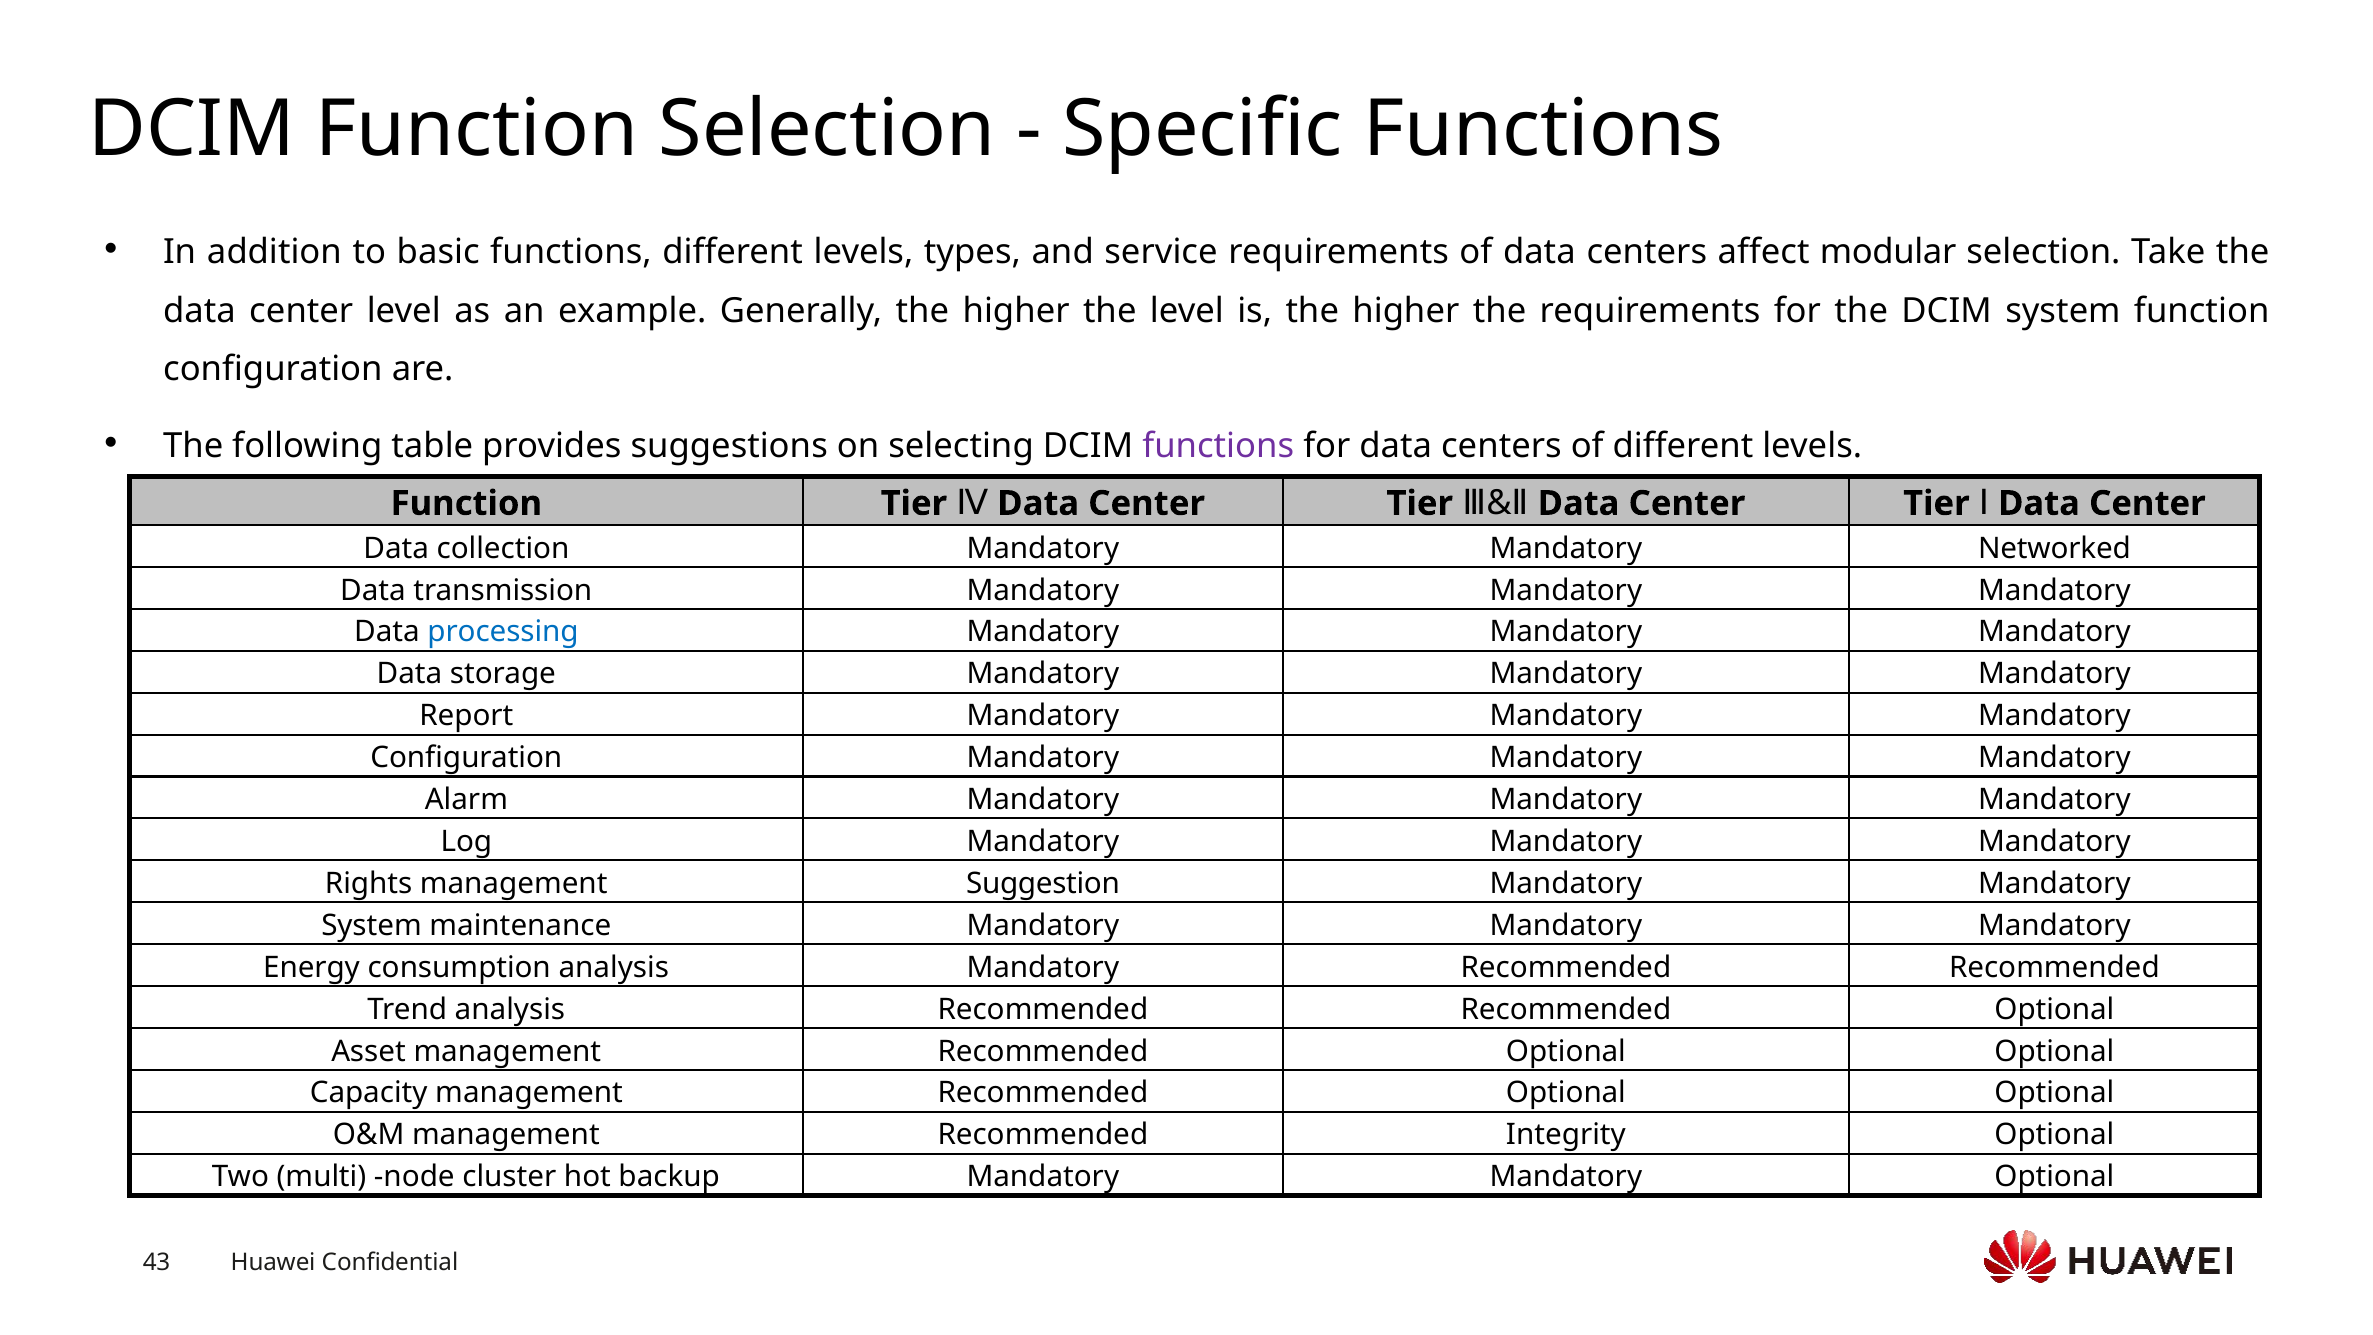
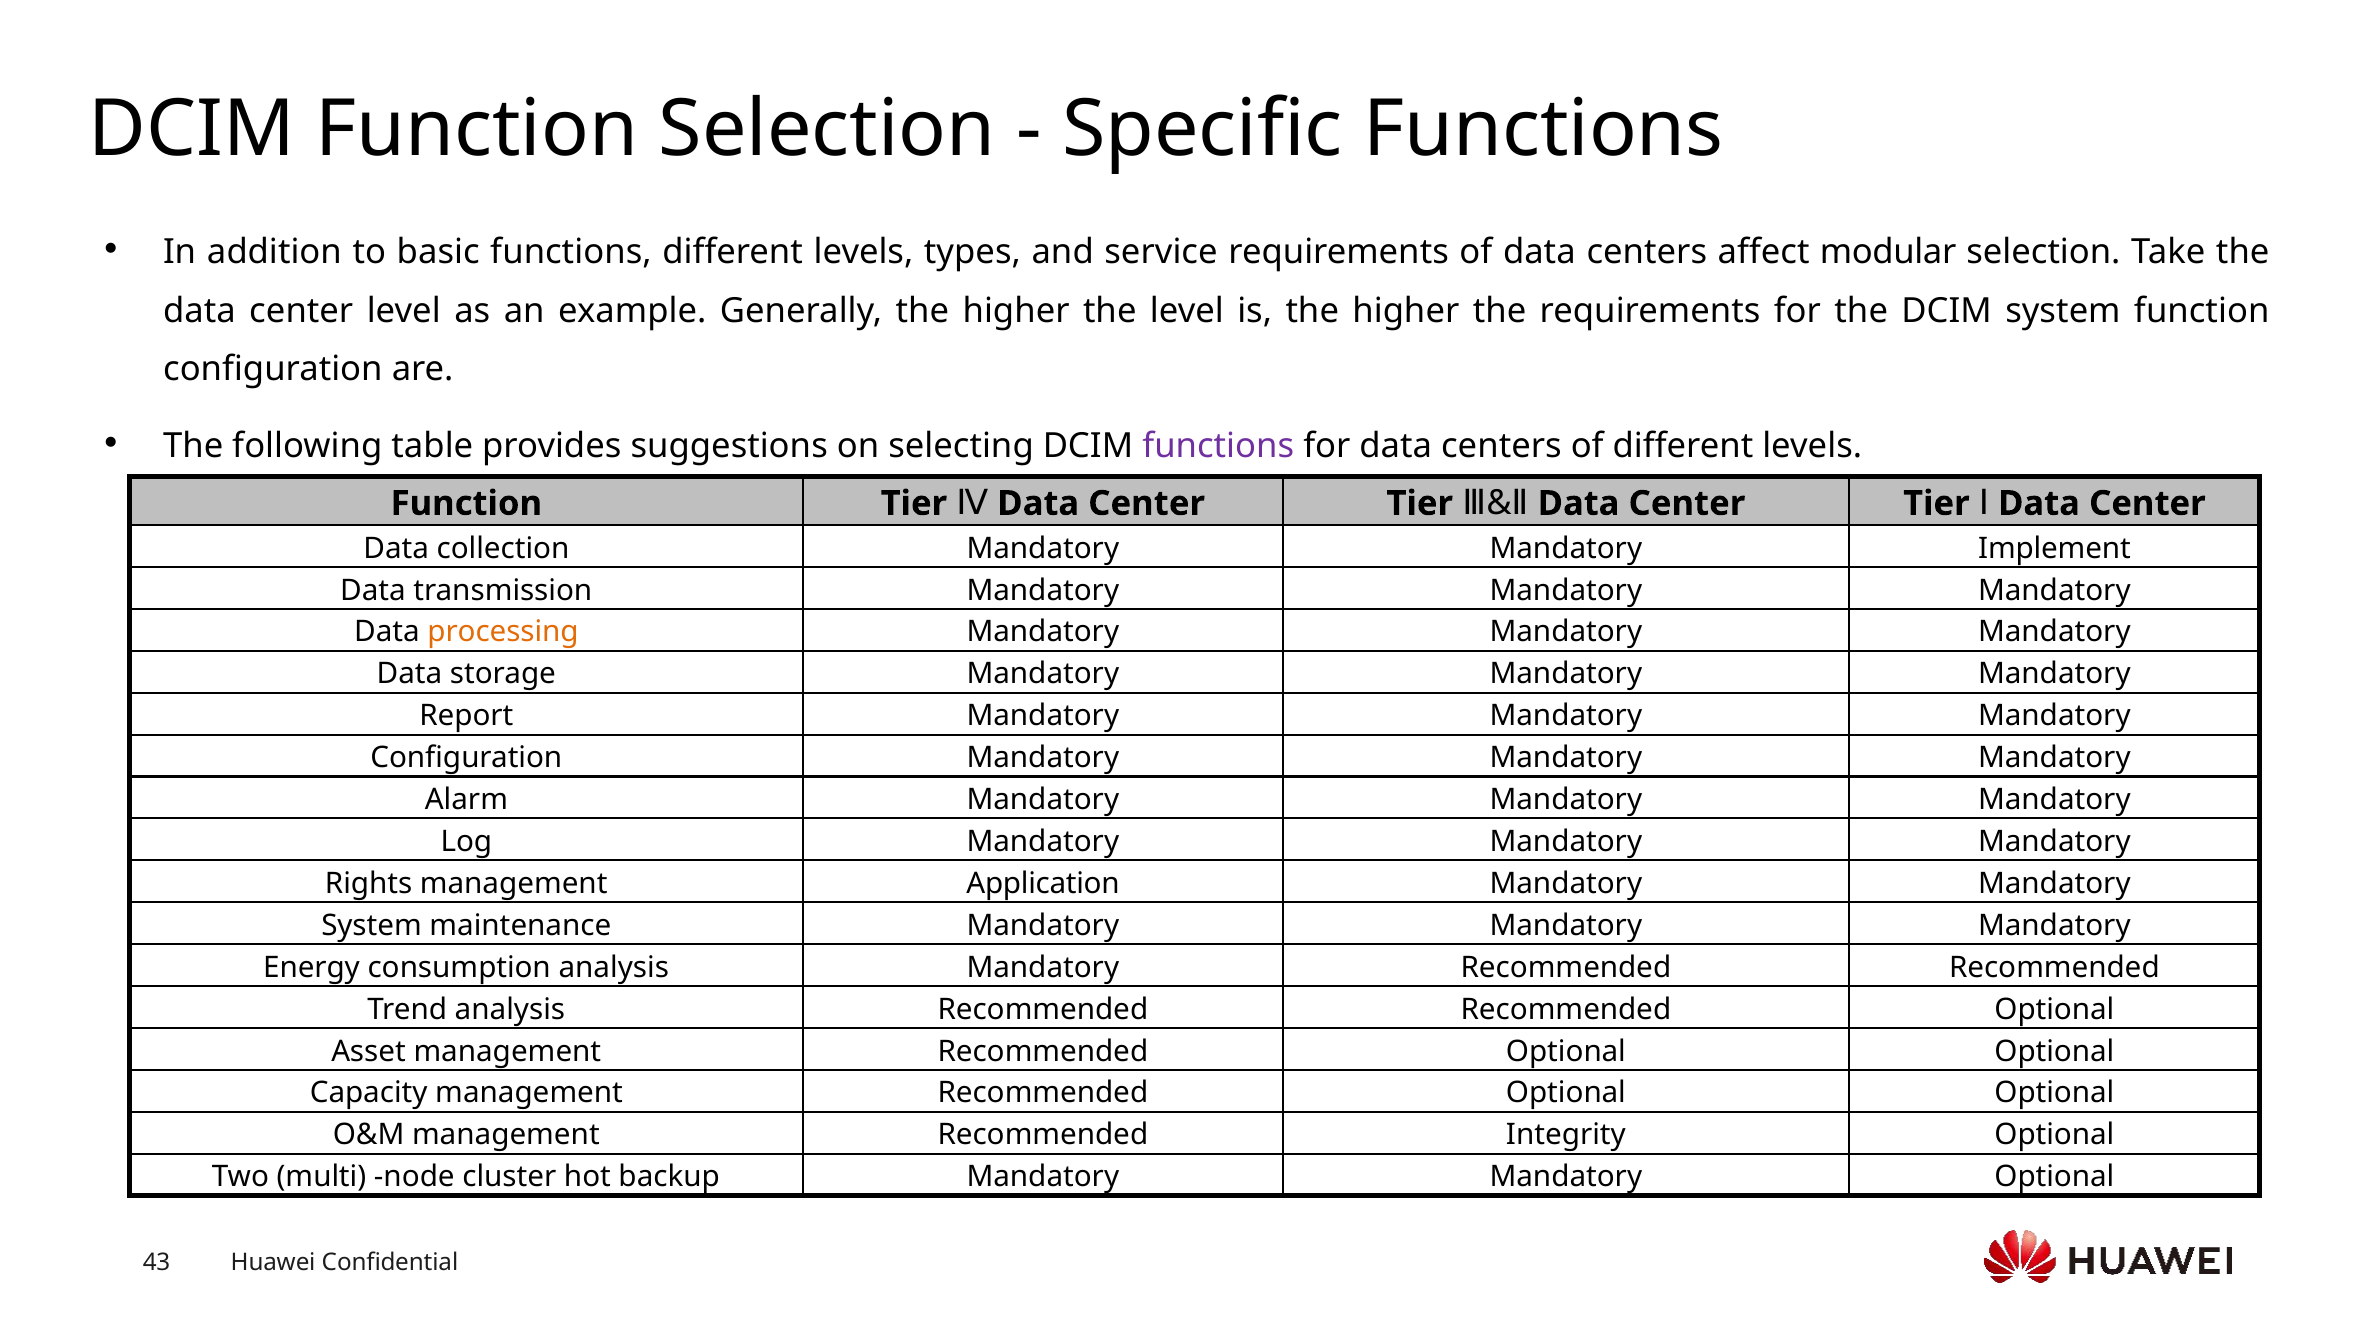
Networked: Networked -> Implement
processing colour: blue -> orange
Suggestion: Suggestion -> Application
